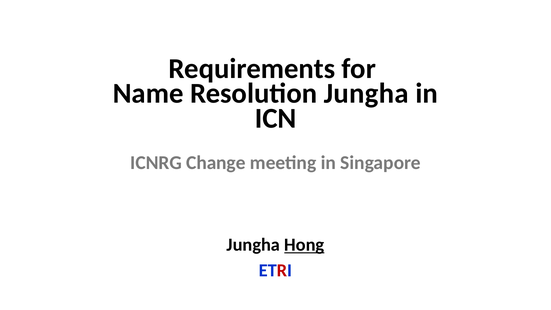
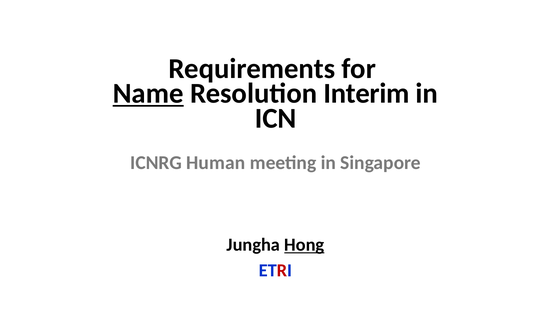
Name underline: none -> present
Resolution Jungha: Jungha -> Interim
Change: Change -> Human
